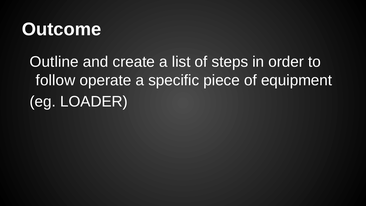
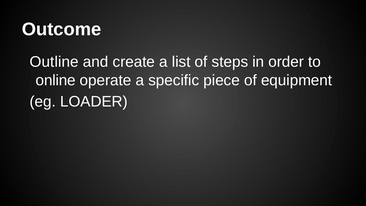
follow: follow -> online
